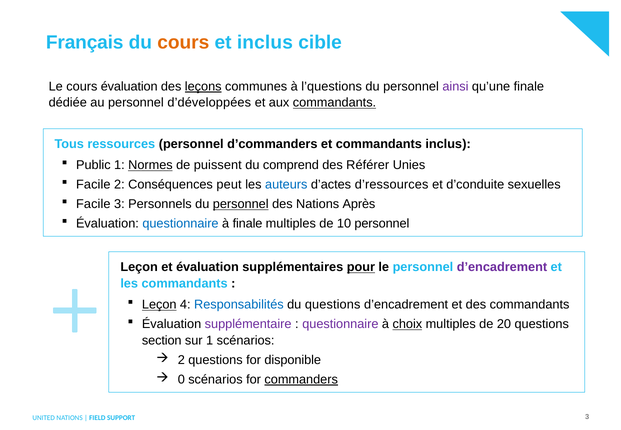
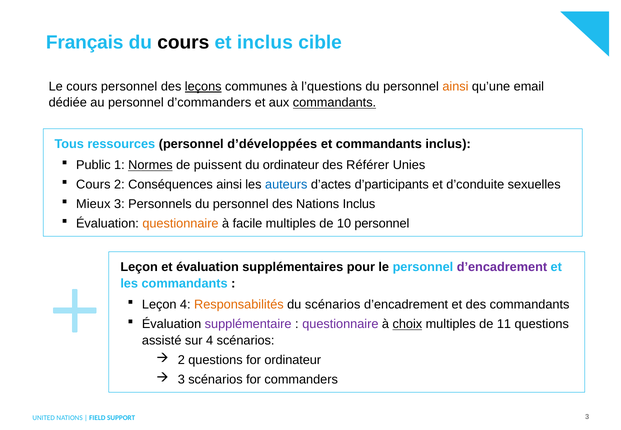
cours at (183, 42) colour: orange -> black
cours évaluation: évaluation -> personnel
ainsi at (455, 86) colour: purple -> orange
qu’une finale: finale -> email
d’développées: d’développées -> d’commanders
d’commanders: d’commanders -> d’développées
du comprend: comprend -> ordinateur
Facile at (93, 185): Facile -> Cours
Conséquences peut: peut -> ainsi
d’ressources: d’ressources -> d’participants
Facile at (93, 204): Facile -> Mieux
personnel at (241, 204) underline: present -> none
Nations Après: Après -> Inclus
questionnaire at (180, 224) colour: blue -> orange
à finale: finale -> facile
pour underline: present -> none
Leçon at (159, 305) underline: present -> none
Responsabilités colour: blue -> orange
du questions: questions -> scénarios
20: 20 -> 11
section: section -> assisté
sur 1: 1 -> 4
for disponible: disponible -> ordinateur
0 at (181, 380): 0 -> 3
commanders underline: present -> none
